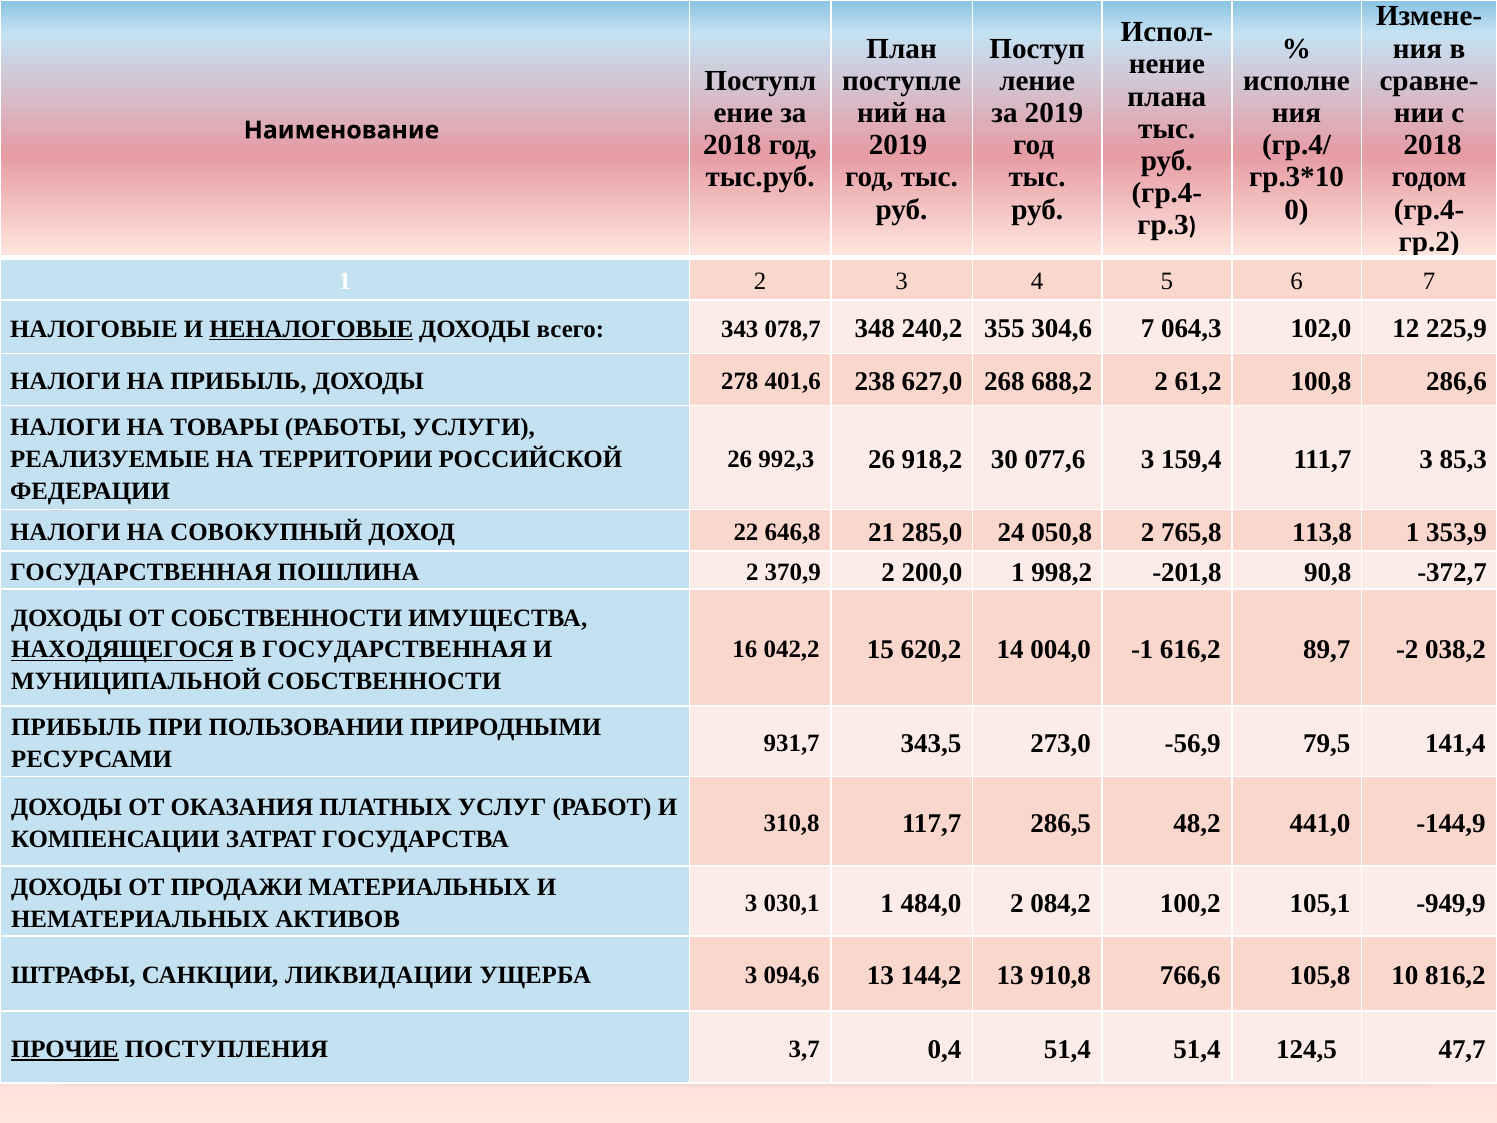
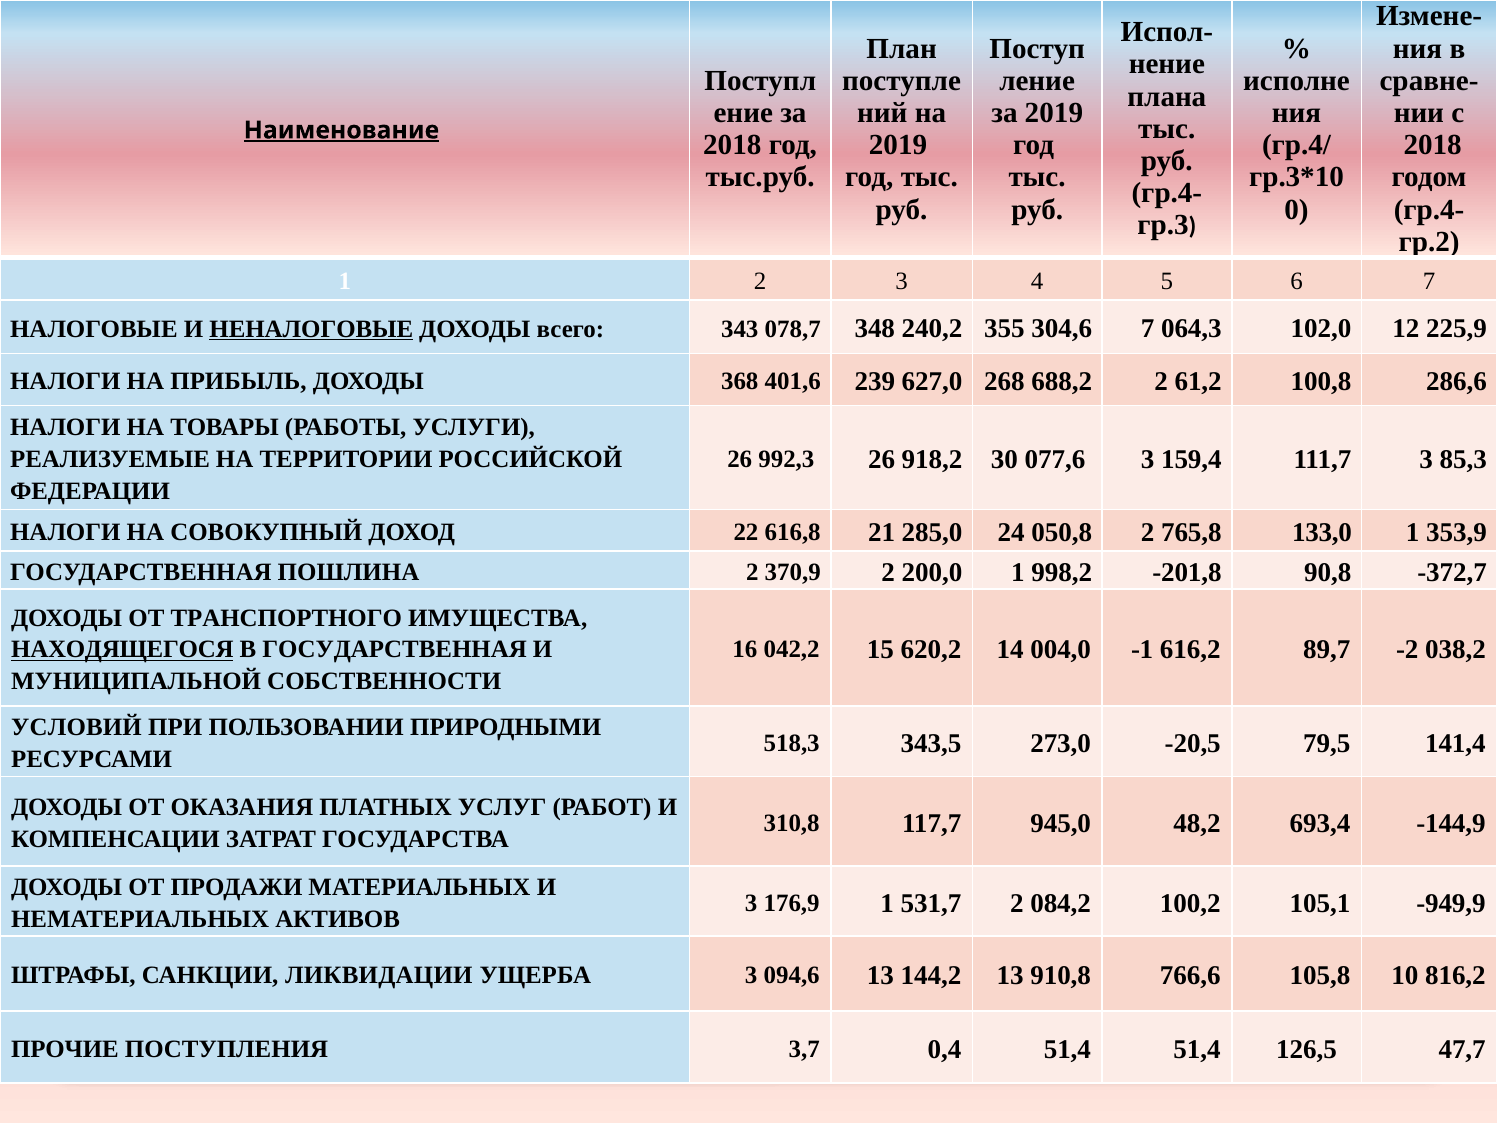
Наименование underline: none -> present
278: 278 -> 368
238: 238 -> 239
646,8: 646,8 -> 616,8
113,8: 113,8 -> 133,0
ОТ СОБСТВЕННОСТИ: СОБСТВЕННОСТИ -> ТРАНСПОРТНОГО
ПРИБЫЛЬ at (77, 727): ПРИБЫЛЬ -> УСЛОВИЙ
931,7: 931,7 -> 518,3
-56,9: -56,9 -> -20,5
286,5: 286,5 -> 945,0
441,0: 441,0 -> 693,4
030,1: 030,1 -> 176,9
484,0: 484,0 -> 531,7
ПРОЧИЕ underline: present -> none
124,5: 124,5 -> 126,5
